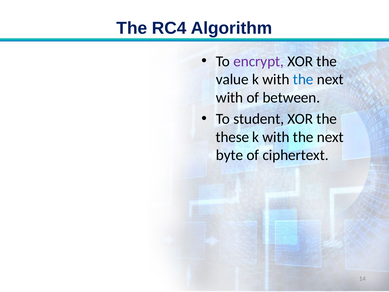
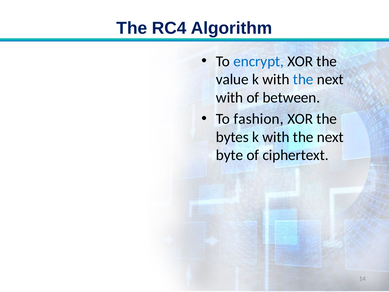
encrypt colour: purple -> blue
student: student -> fashion
these: these -> bytes
